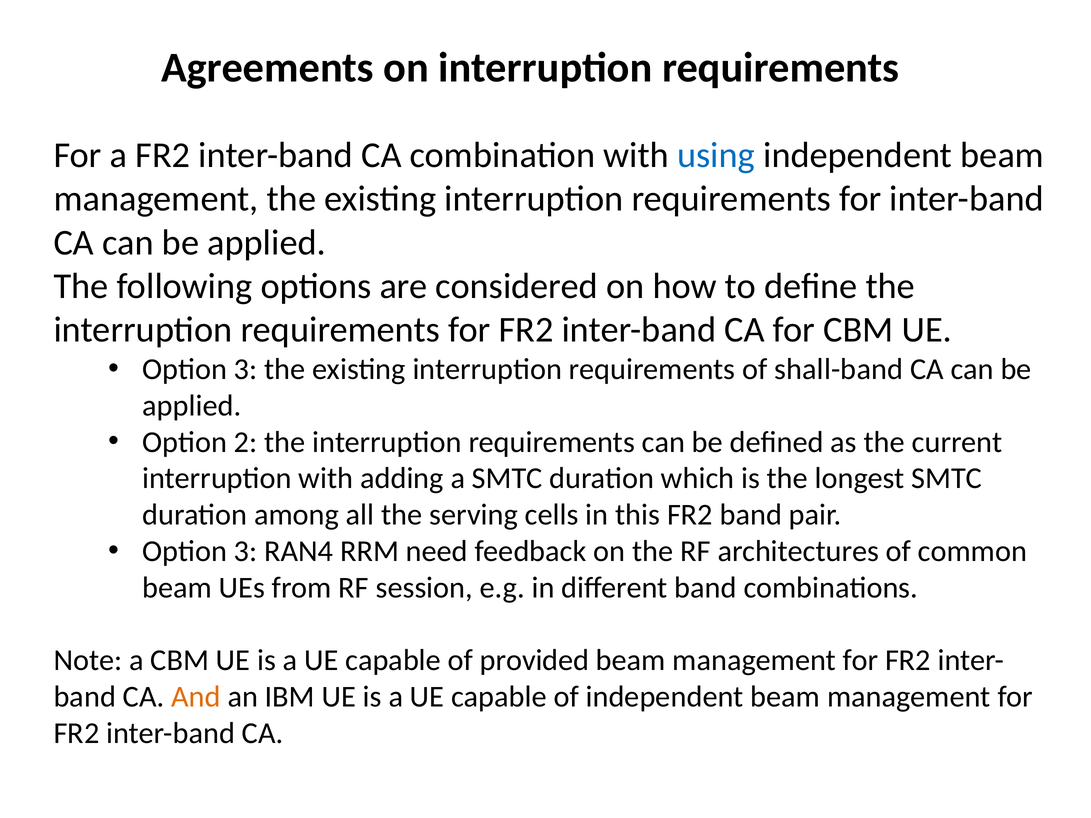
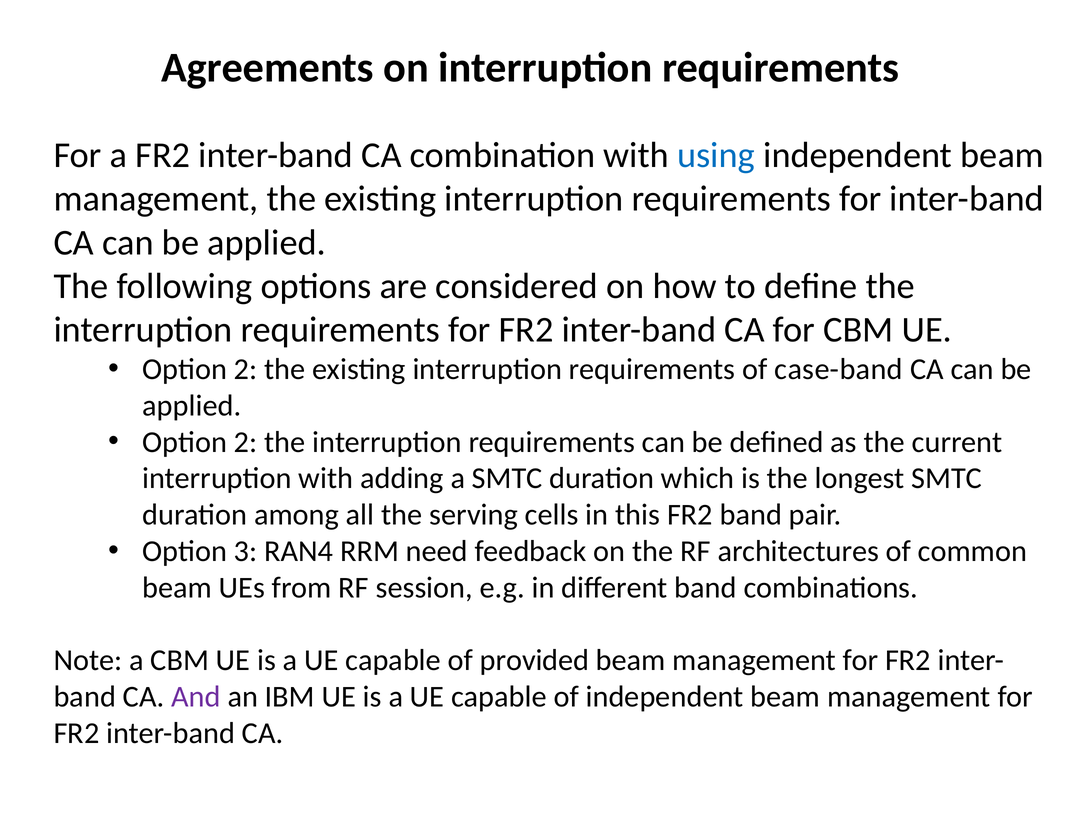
3 at (246, 369): 3 -> 2
shall-band: shall-band -> case-band
And colour: orange -> purple
